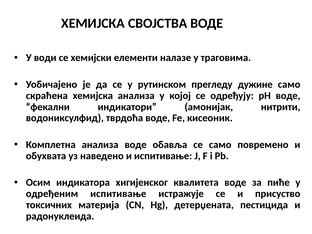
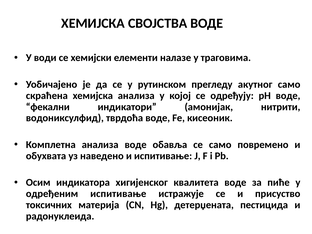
дужине: дужине -> акутног
